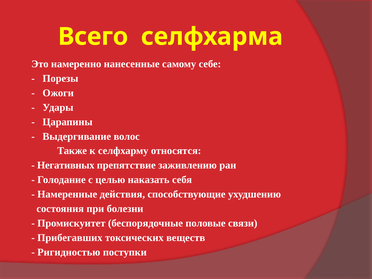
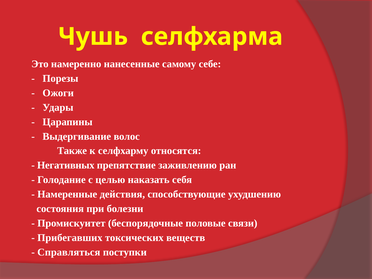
Всего: Всего -> Чушь
Ригидностью: Ригидностью -> Справляться
